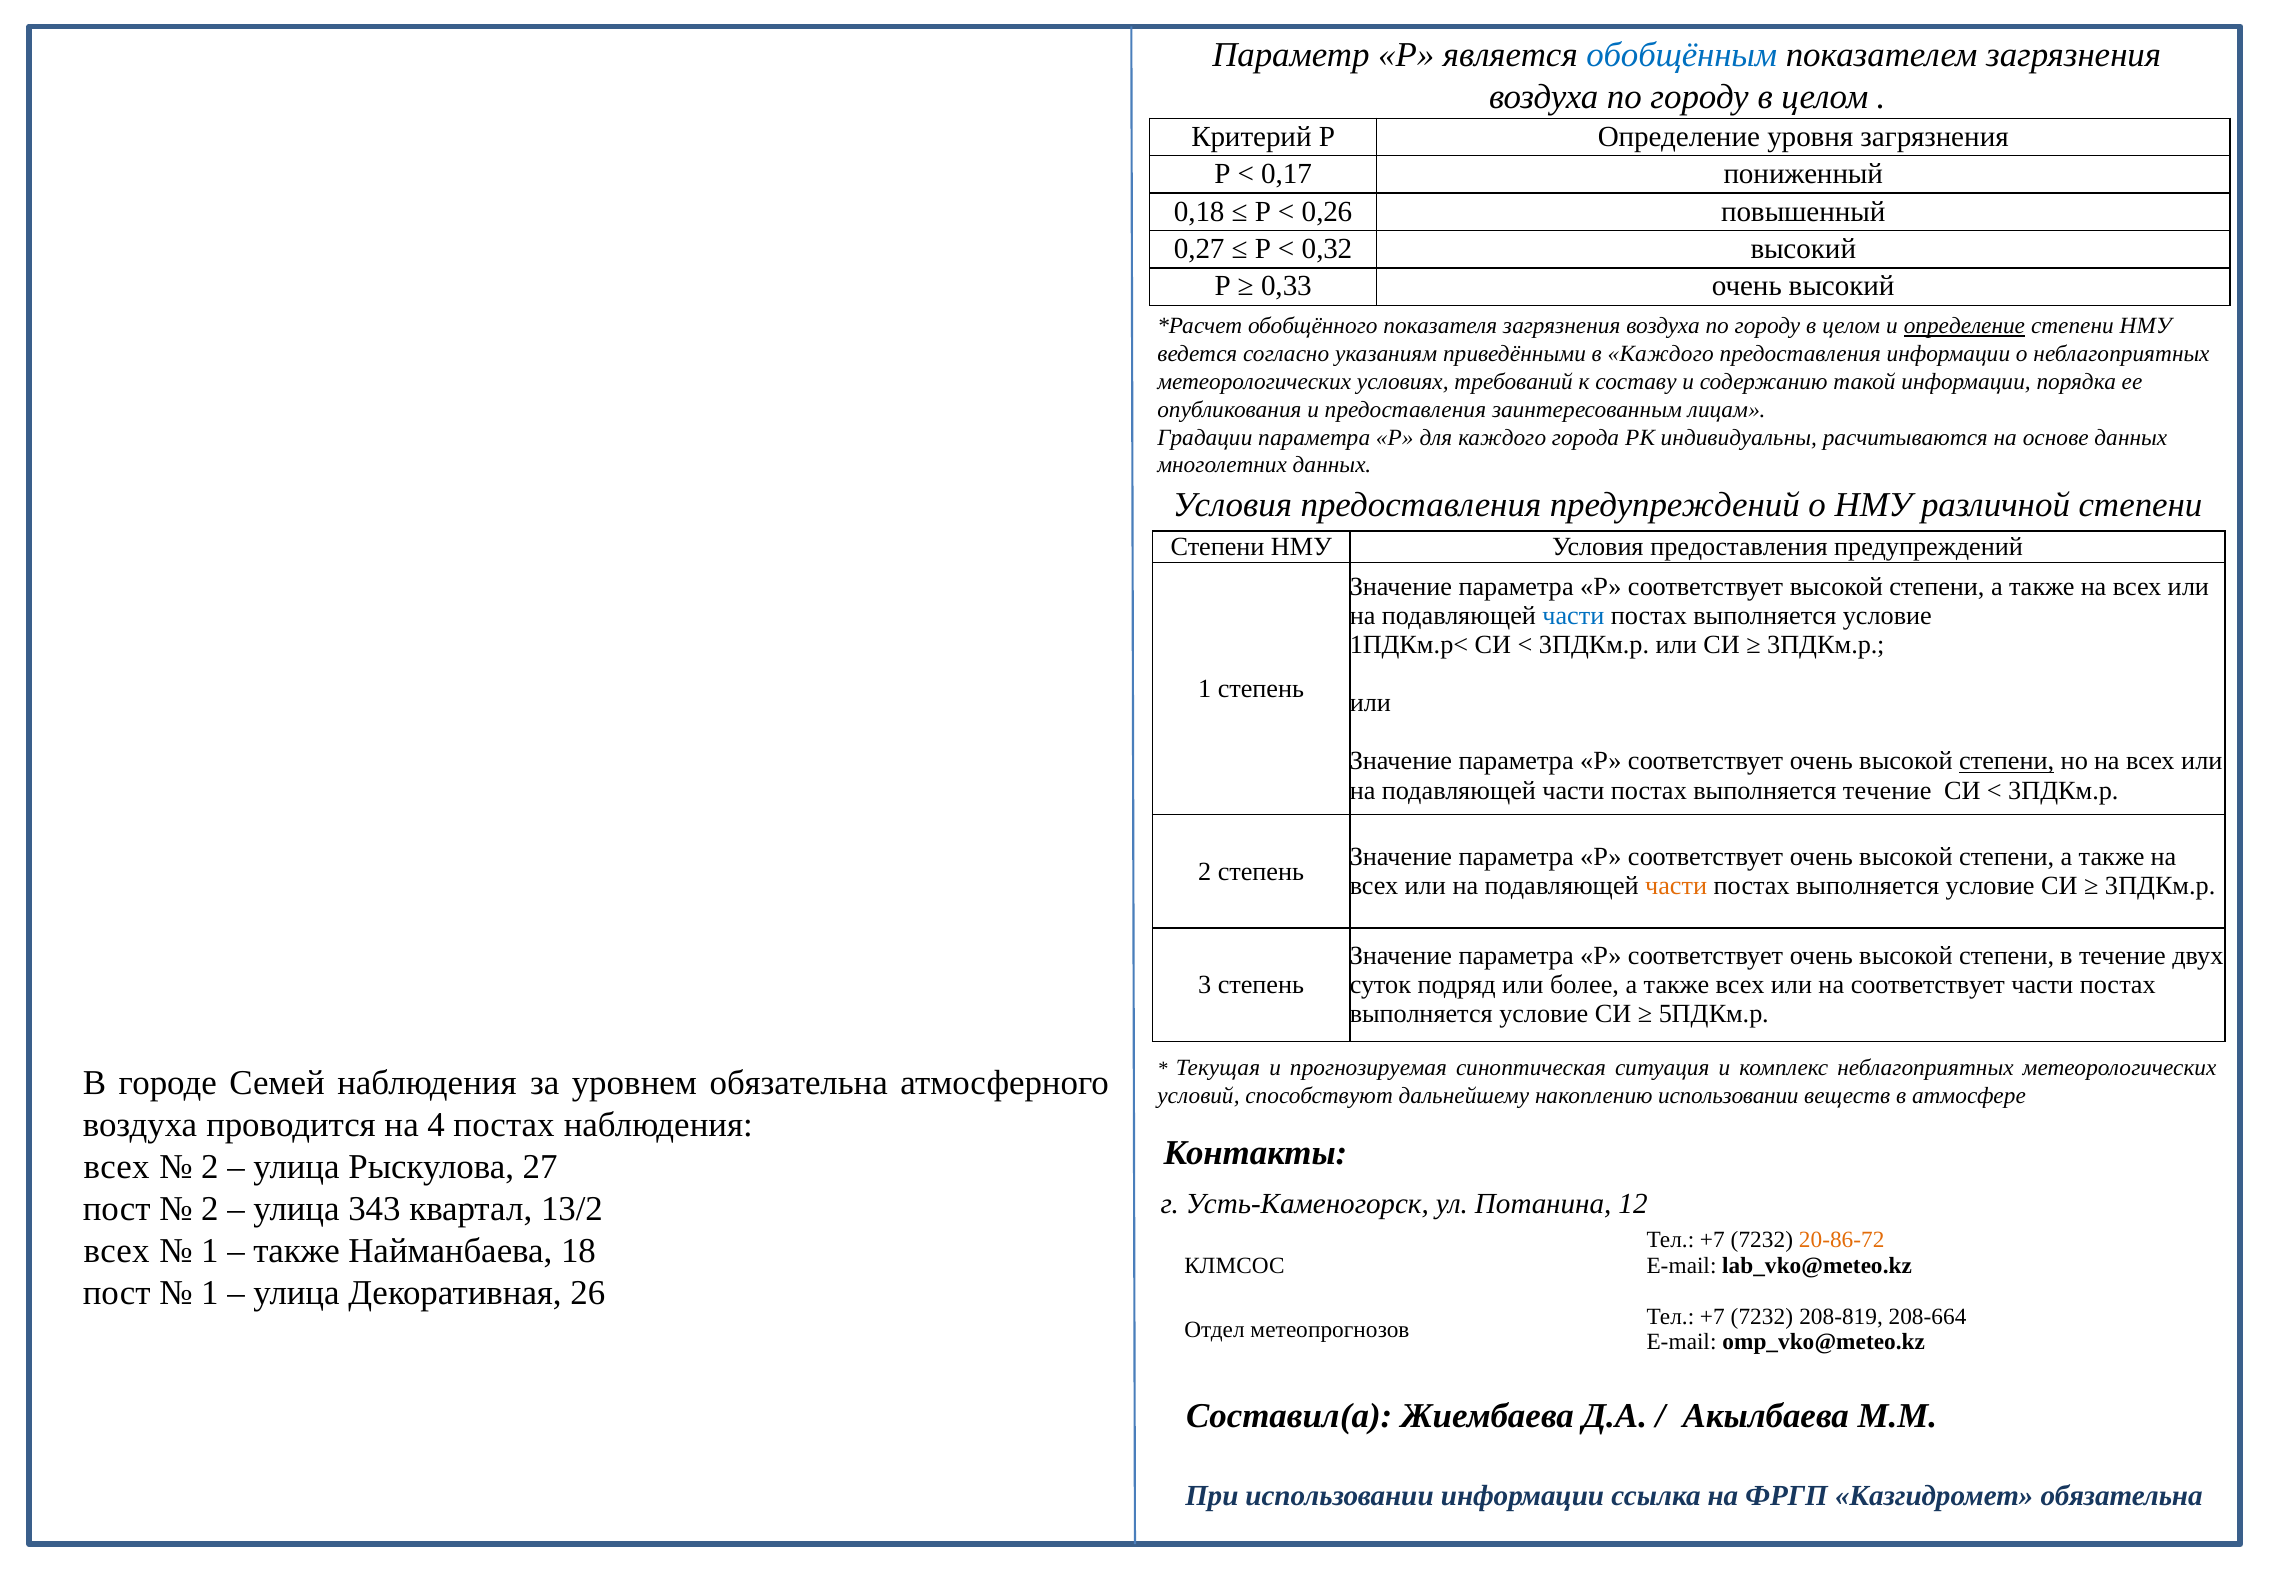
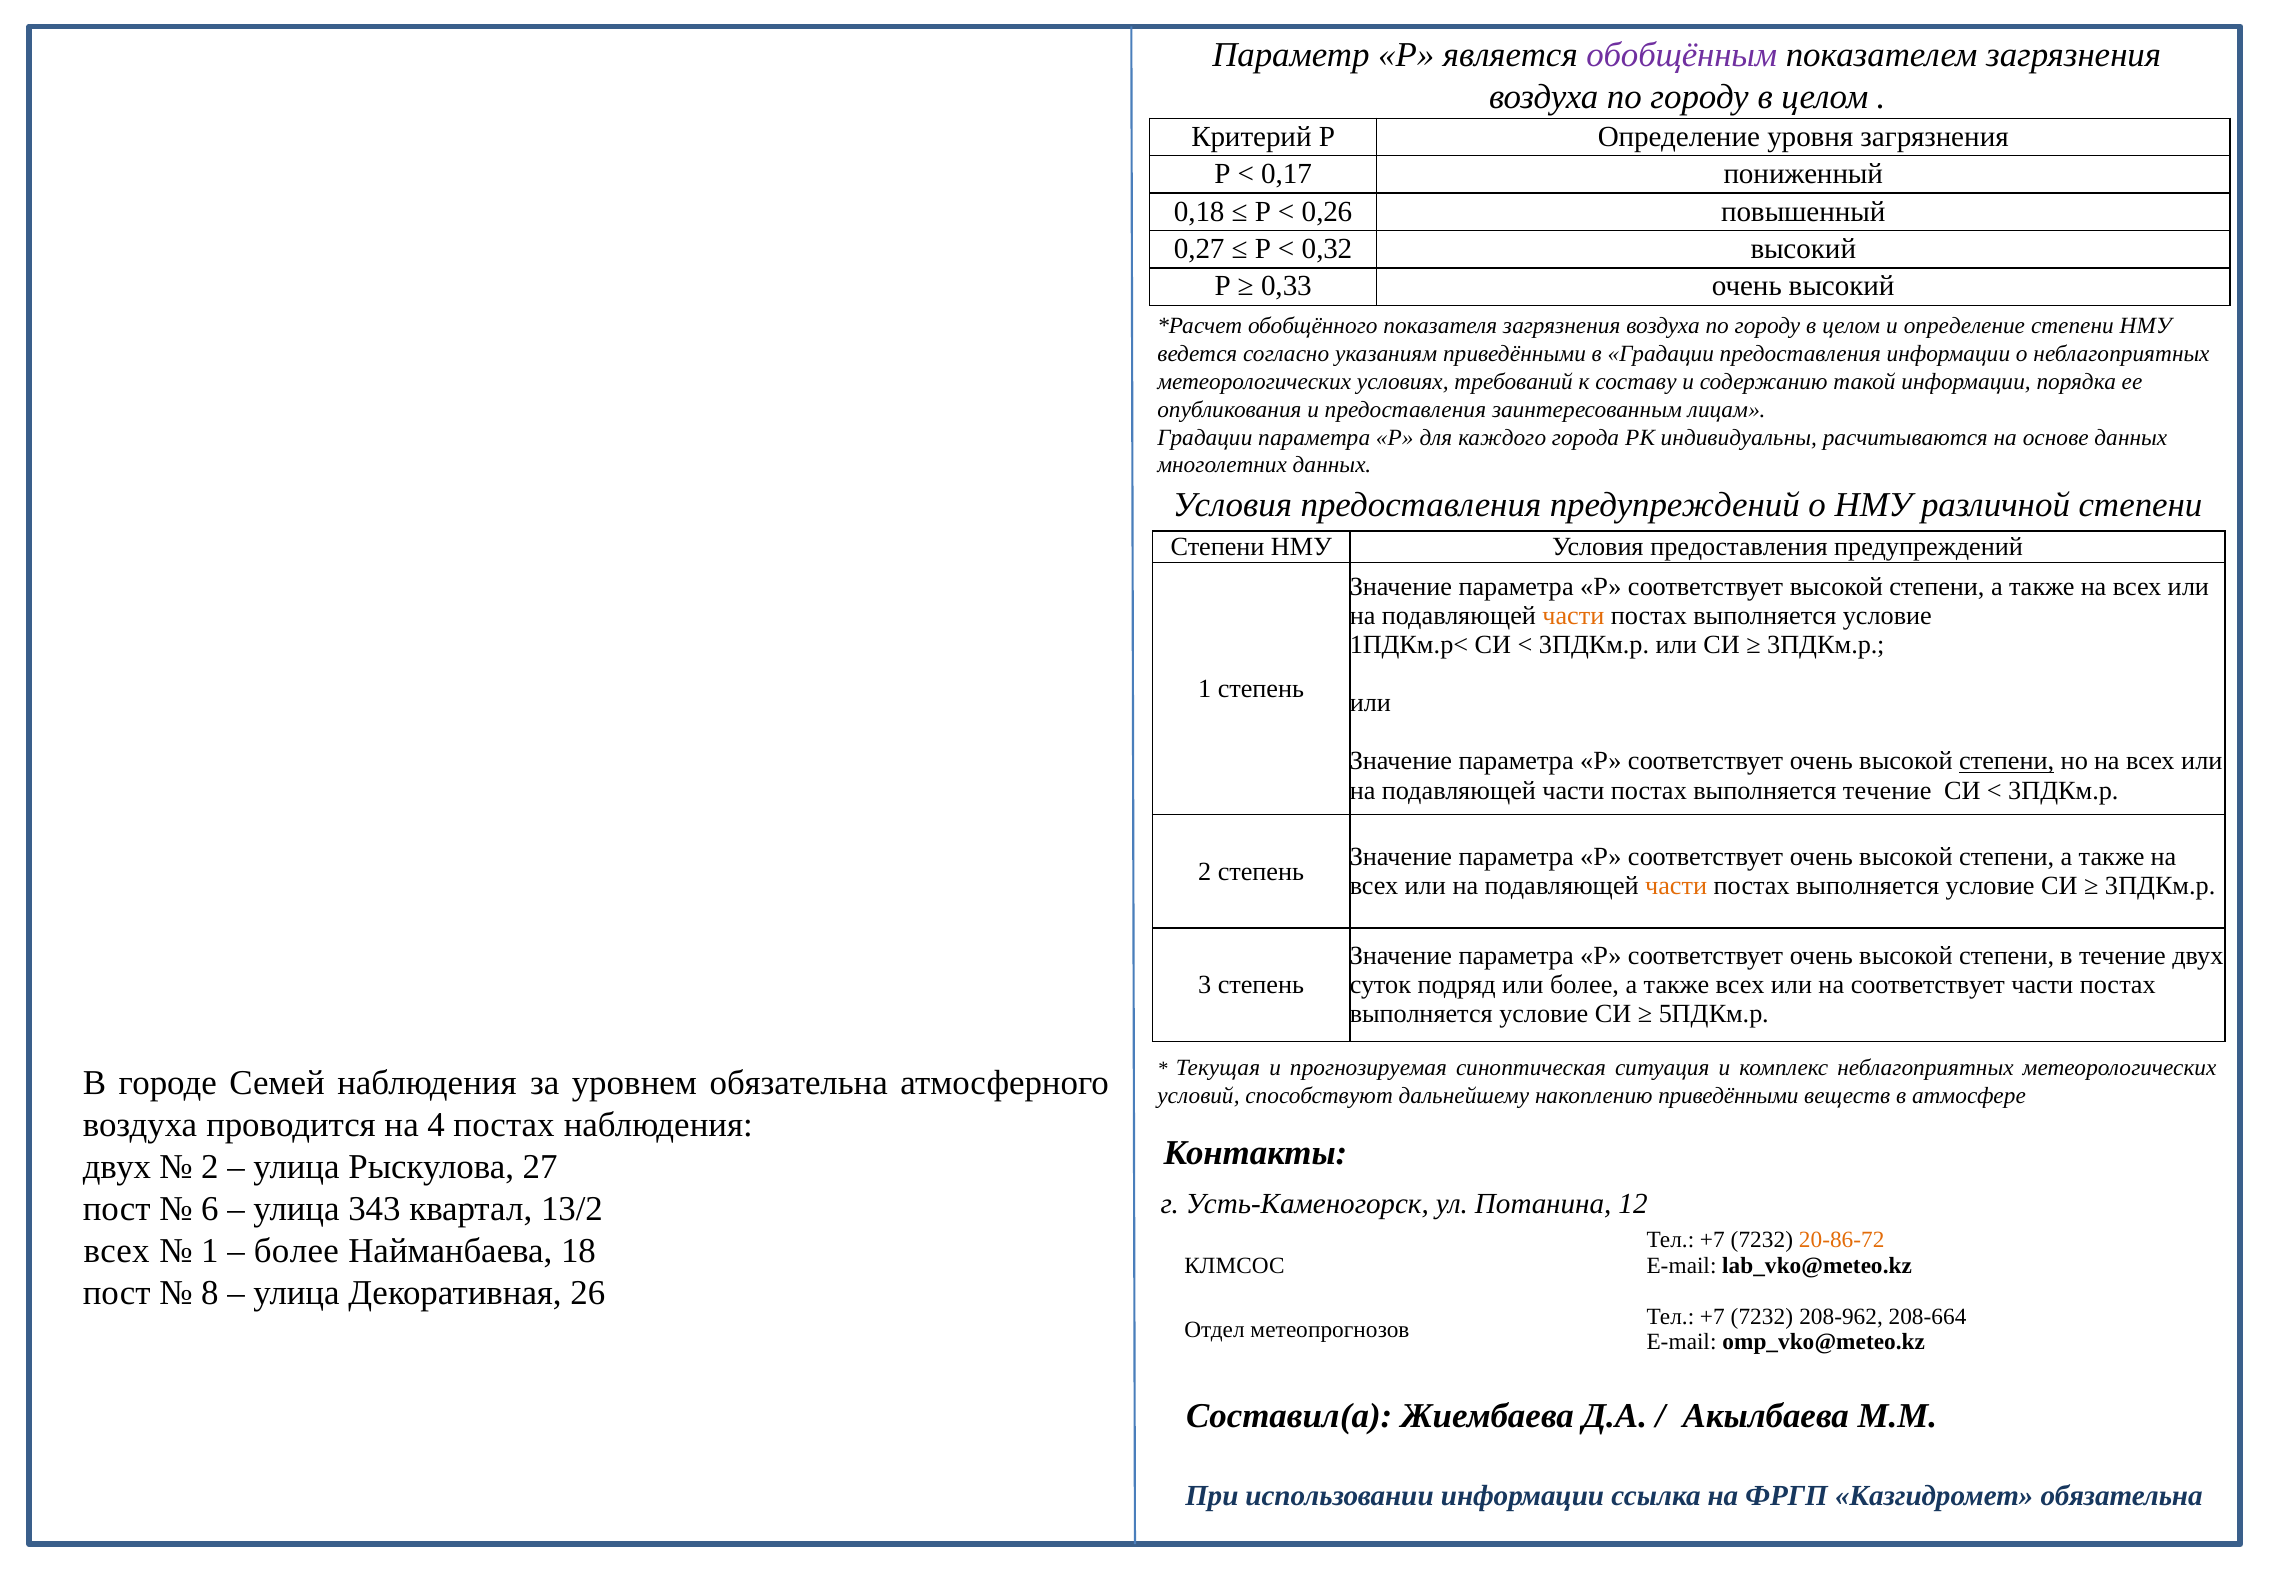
обобщённым colour: blue -> purple
определение at (1964, 326) underline: present -> none
в Каждого: Каждого -> Градации
части at (1573, 616) colour: blue -> orange
накоплению использовании: использовании -> приведёнными
всех at (117, 1168): всех -> двух
2 at (210, 1209): 2 -> 6
также at (297, 1251): также -> более
1 at (210, 1293): 1 -> 8
208-819: 208-819 -> 208-962
